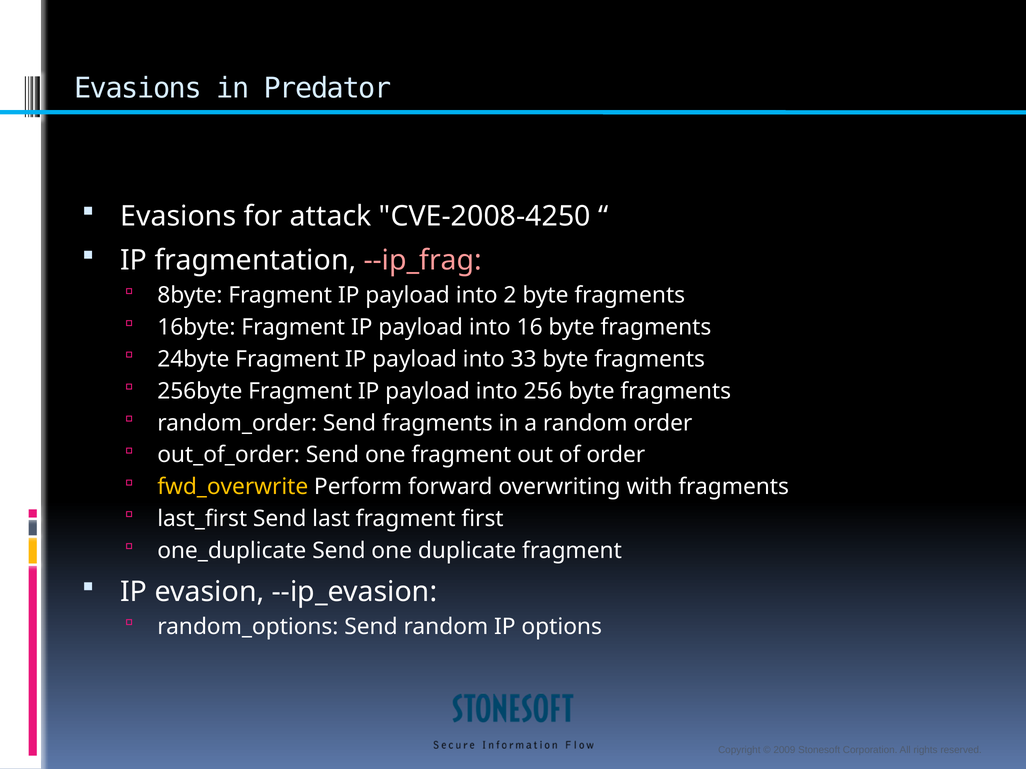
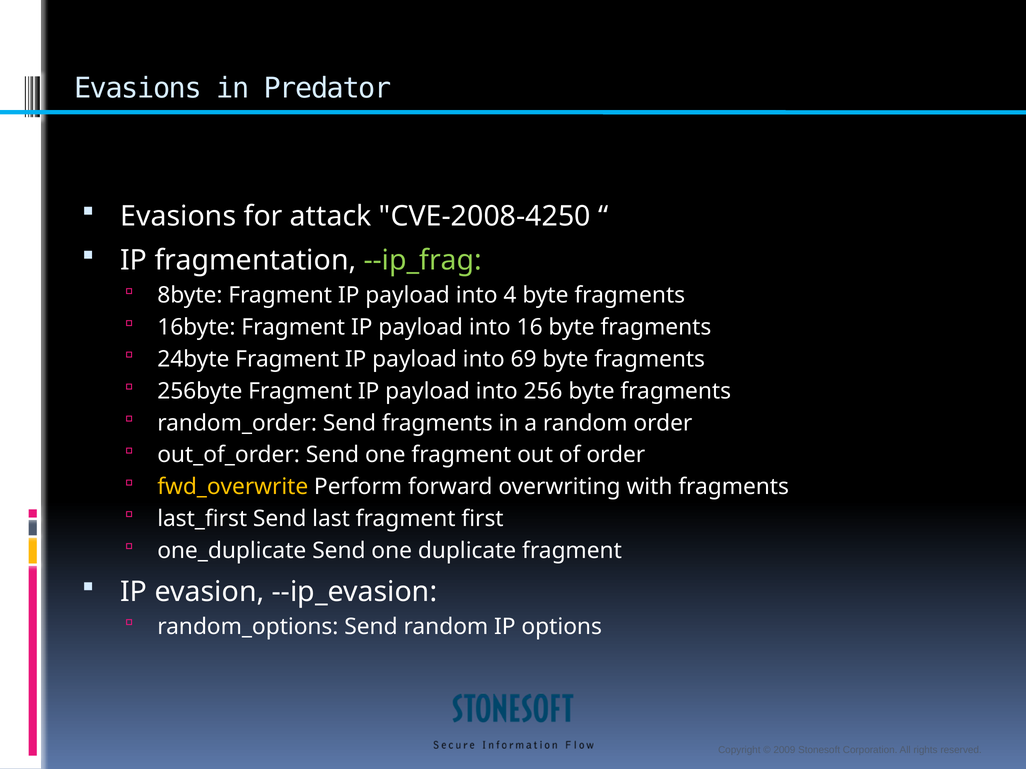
--ip_frag colour: pink -> light green
2: 2 -> 4
33: 33 -> 69
